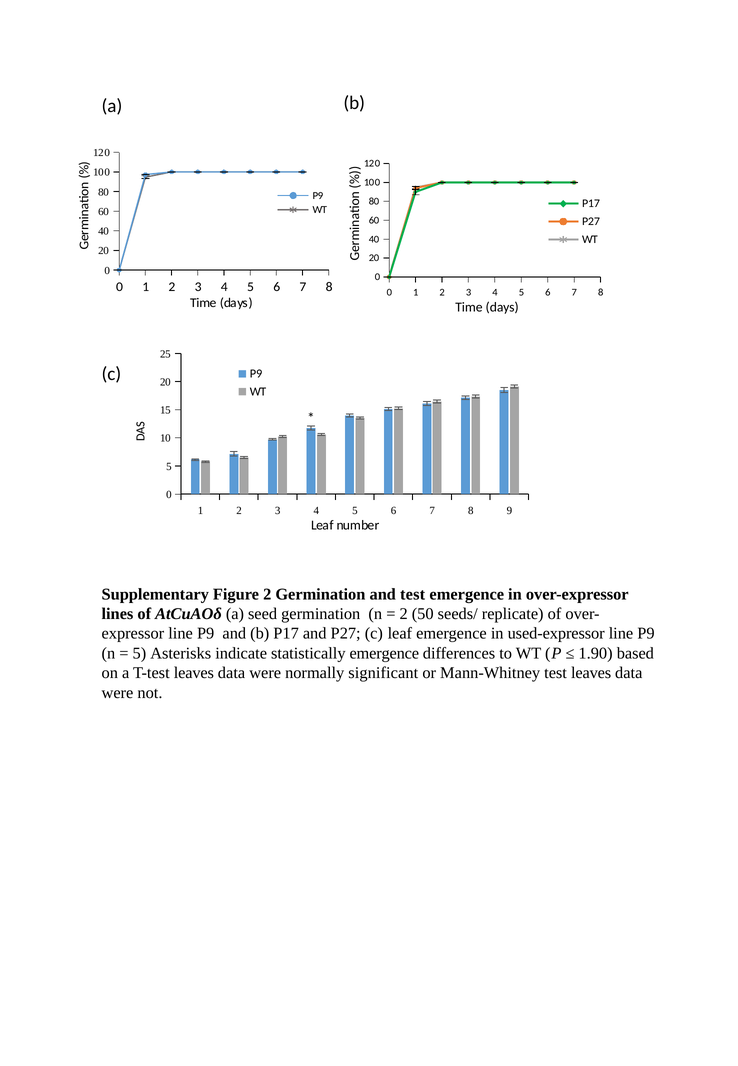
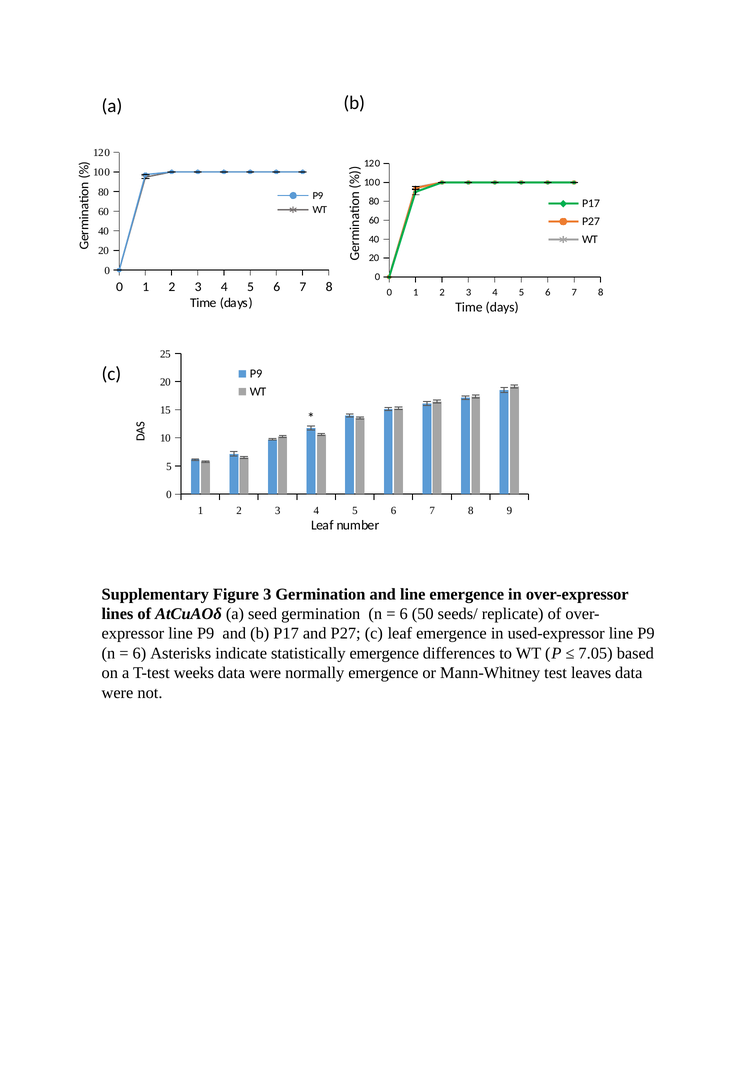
Figure 2: 2 -> 3
and test: test -> line
2 at (404, 614): 2 -> 6
5 at (139, 653): 5 -> 6
1.90: 1.90 -> 7.05
T-test leaves: leaves -> weeks
normally significant: significant -> emergence
